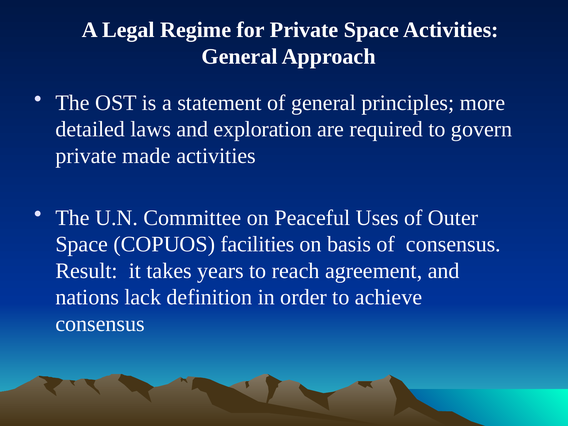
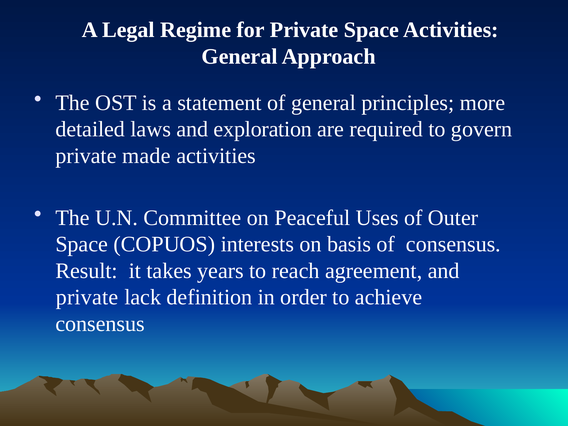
facilities: facilities -> interests
nations at (87, 297): nations -> private
